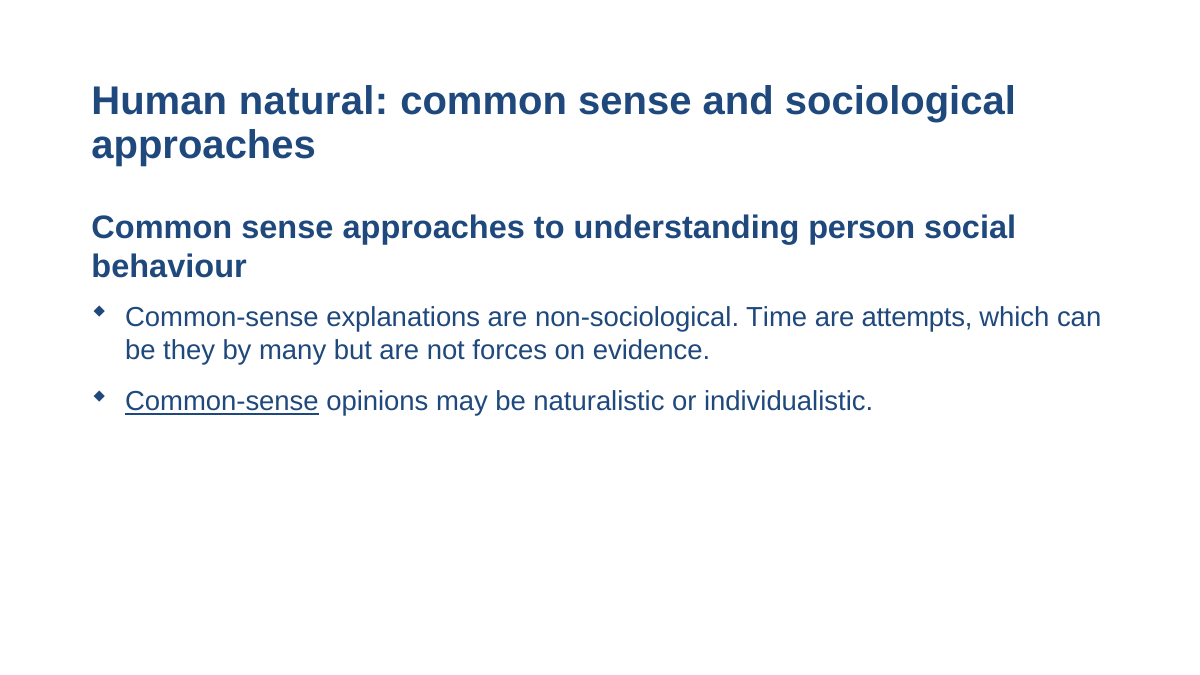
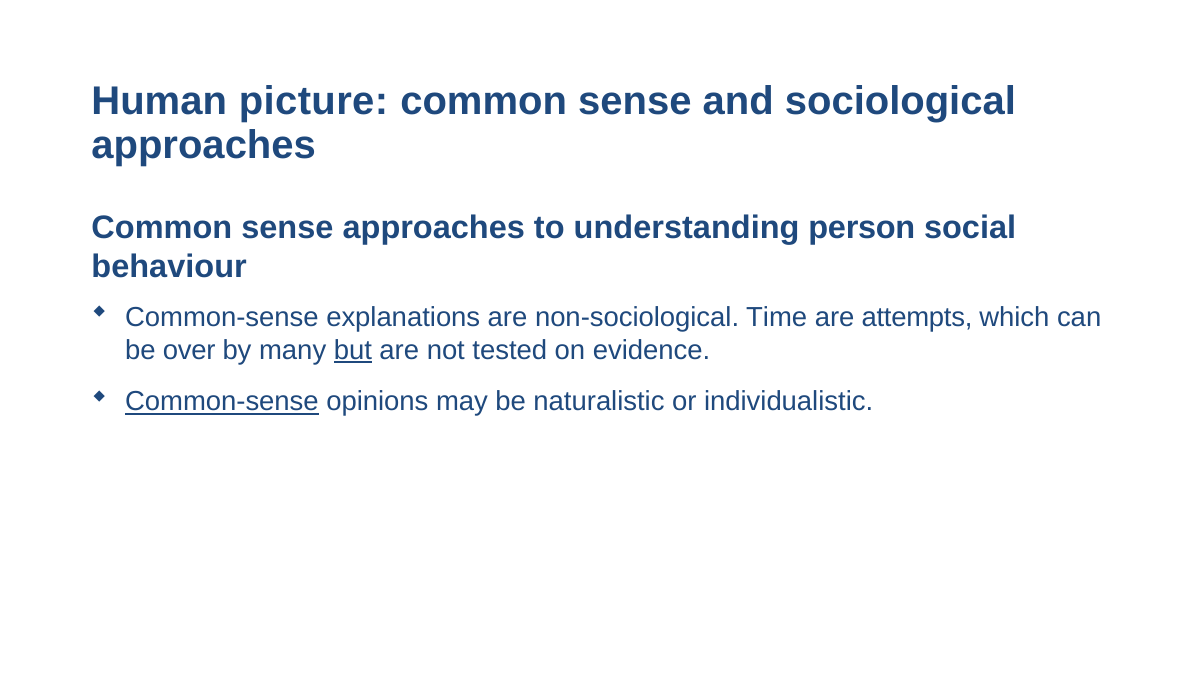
natural: natural -> picture
they: they -> over
but underline: none -> present
forces: forces -> tested
